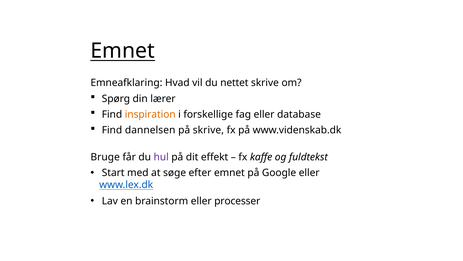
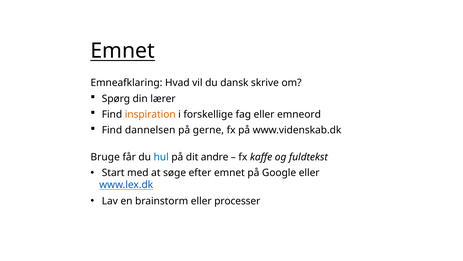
nettet: nettet -> dansk
database: database -> emneord
på skrive: skrive -> gerne
hul colour: purple -> blue
effekt: effekt -> andre
